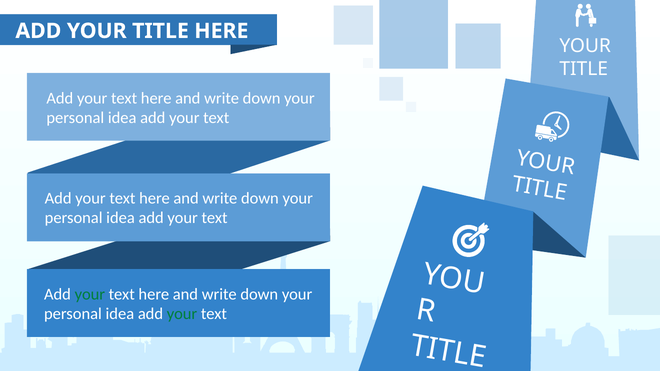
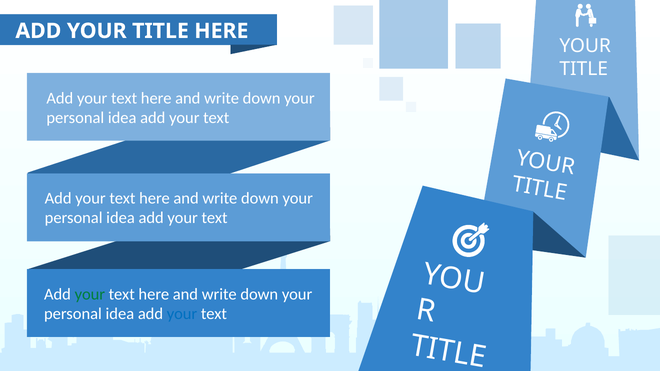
your at (182, 314) colour: green -> blue
